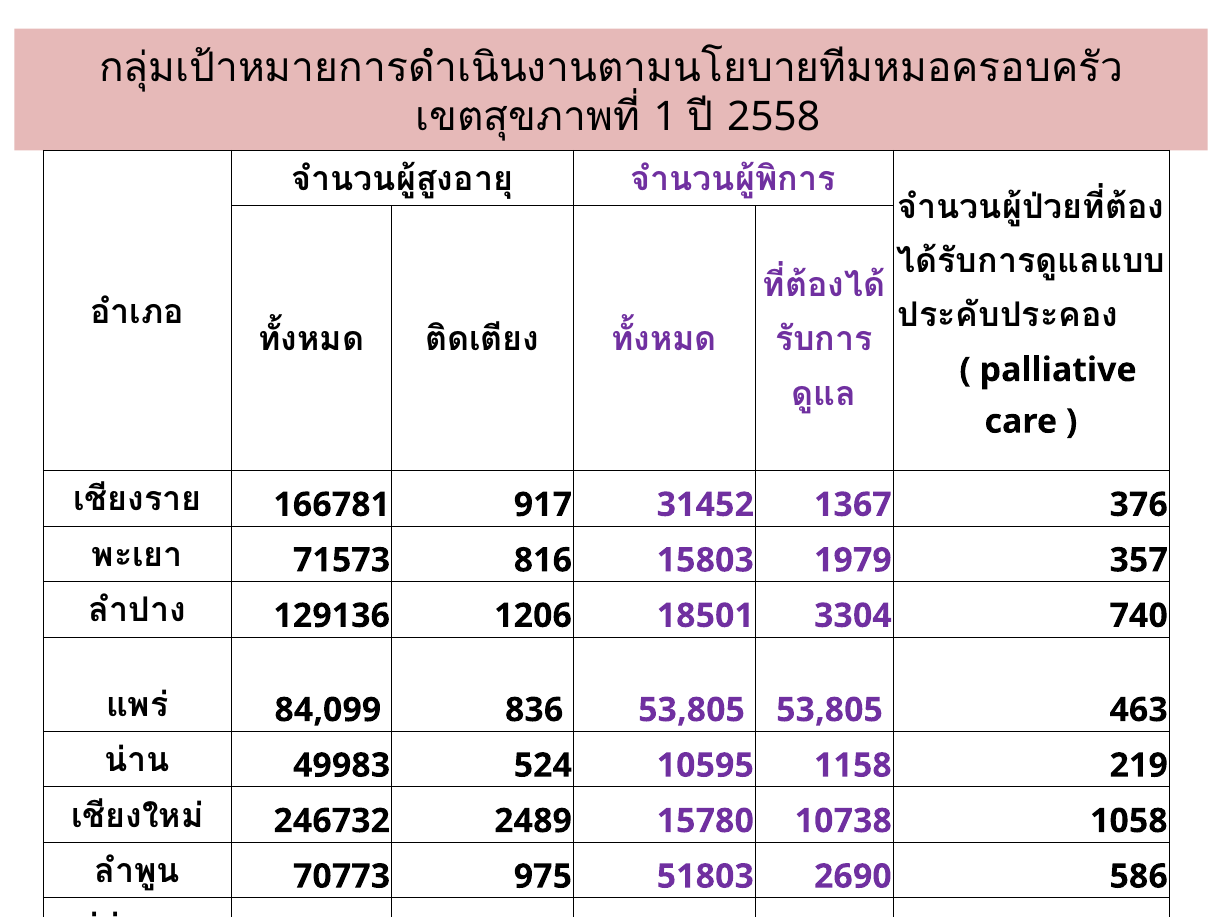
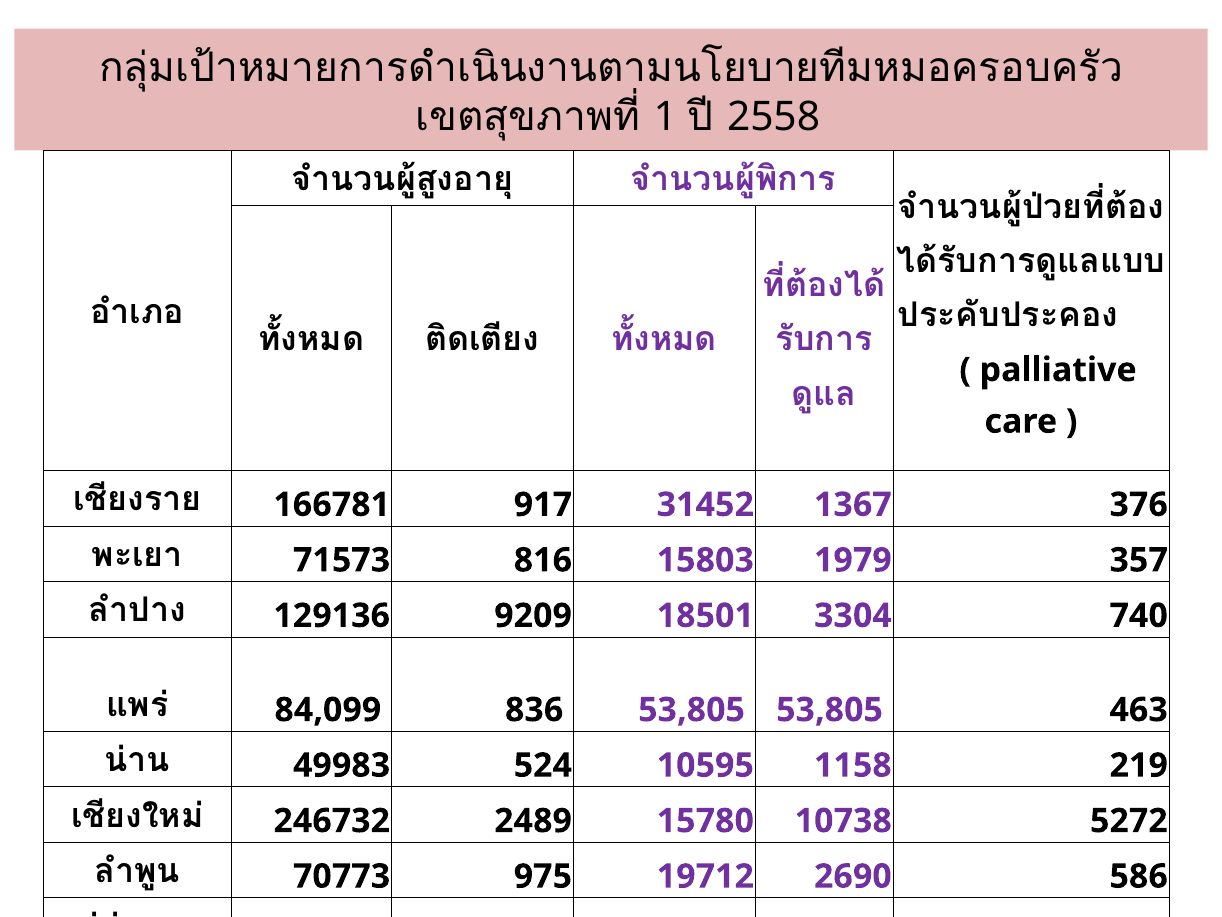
1206: 1206 -> 9209
1058: 1058 -> 5272
51803: 51803 -> 19712
